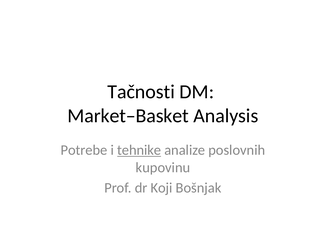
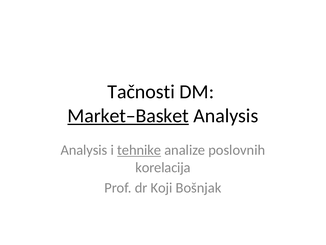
Market–Basket underline: none -> present
Potrebe at (84, 150): Potrebe -> Analysis
kupovinu: kupovinu -> korelacija
